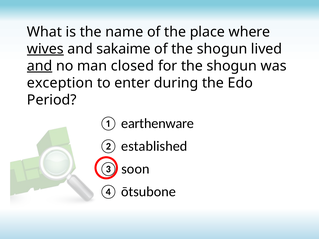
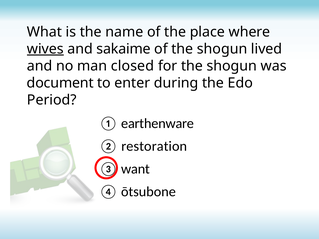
and at (40, 66) underline: present -> none
exception: exception -> document
established: established -> restoration
soon: soon -> want
